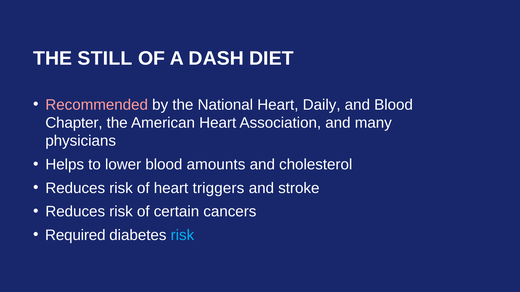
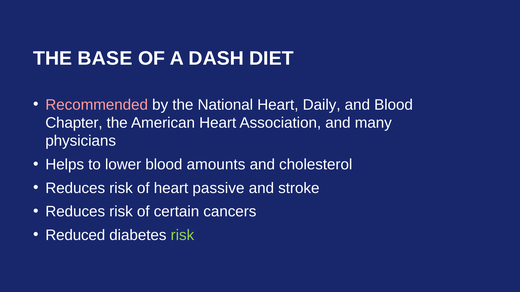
STILL: STILL -> BASE
triggers: triggers -> passive
Required: Required -> Reduced
risk at (182, 236) colour: light blue -> light green
